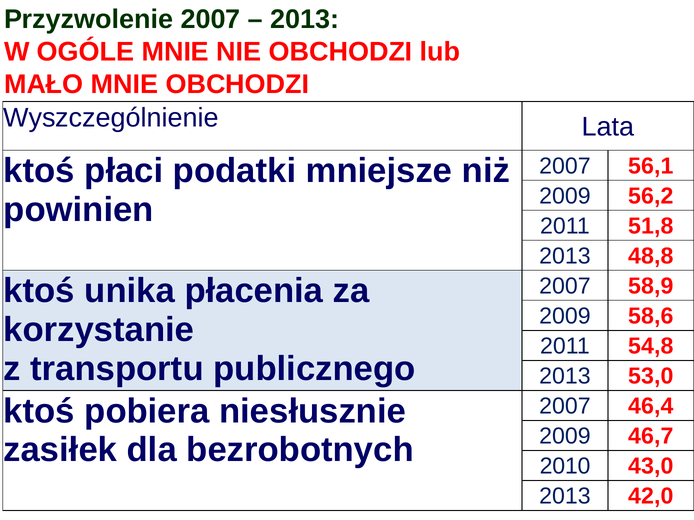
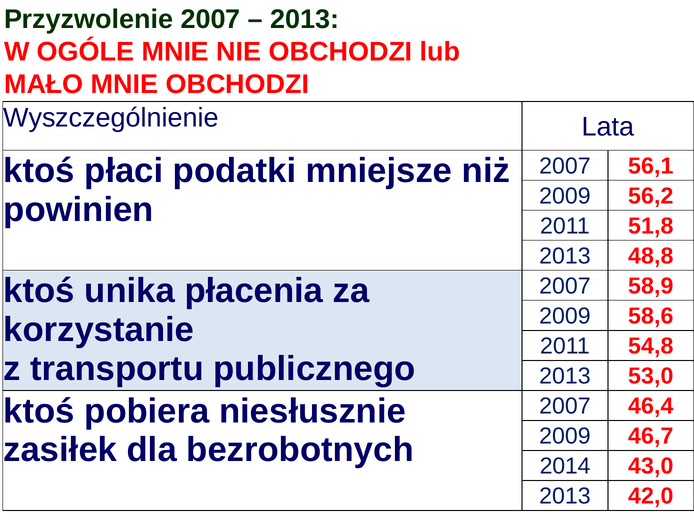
2010: 2010 -> 2014
